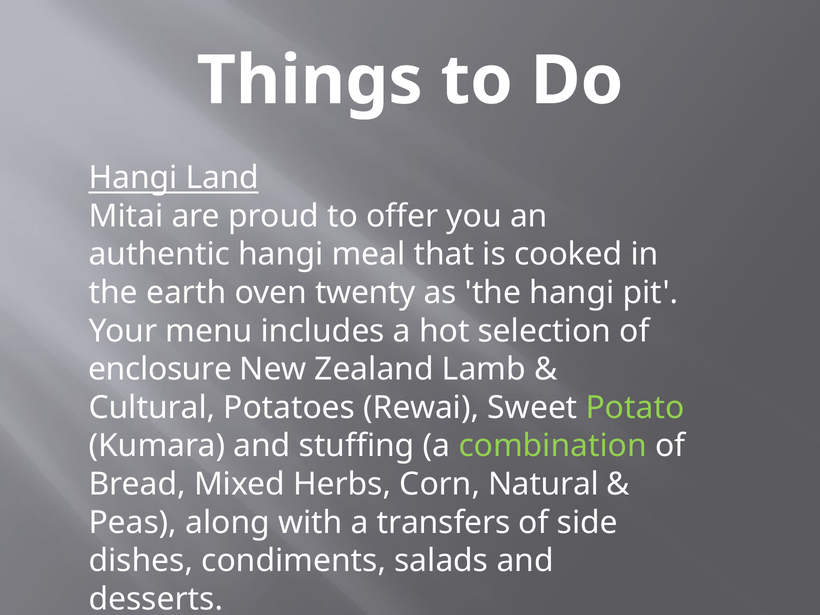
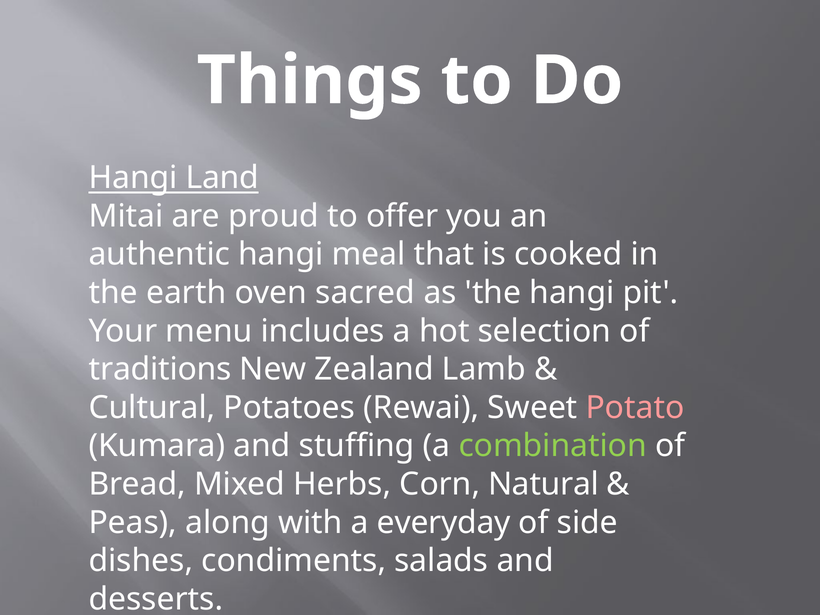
twenty: twenty -> sacred
enclosure: enclosure -> traditions
Potato colour: light green -> pink
transfers: transfers -> everyday
